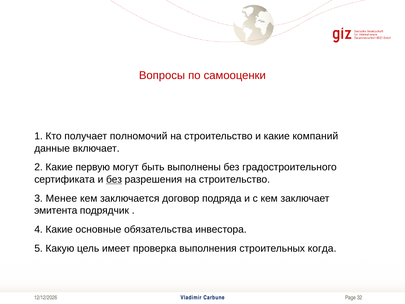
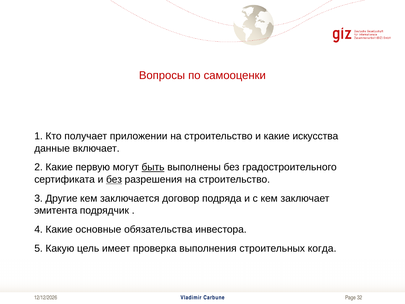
полномочий: полномочий -> приложении
компаний: компаний -> искусства
быть underline: none -> present
Менее: Менее -> Другие
